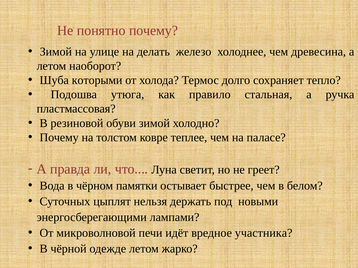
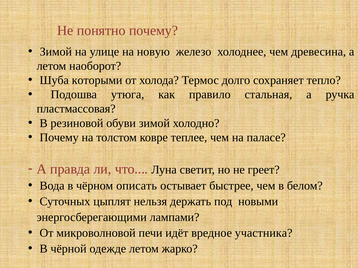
делать: делать -> новую
памятки: памятки -> описать
